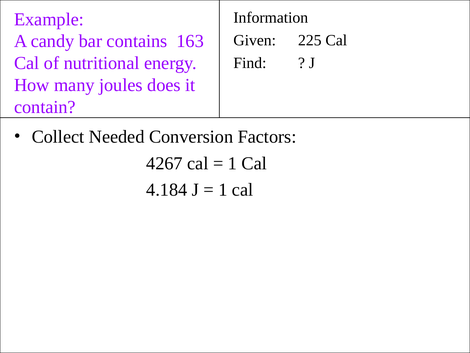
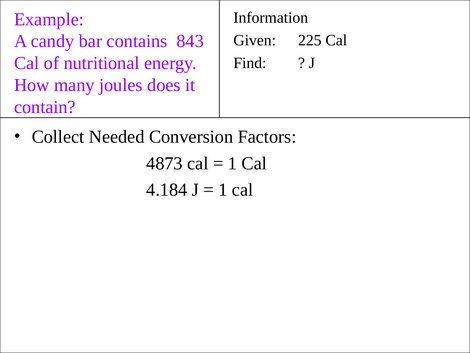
163: 163 -> 843
4267: 4267 -> 4873
